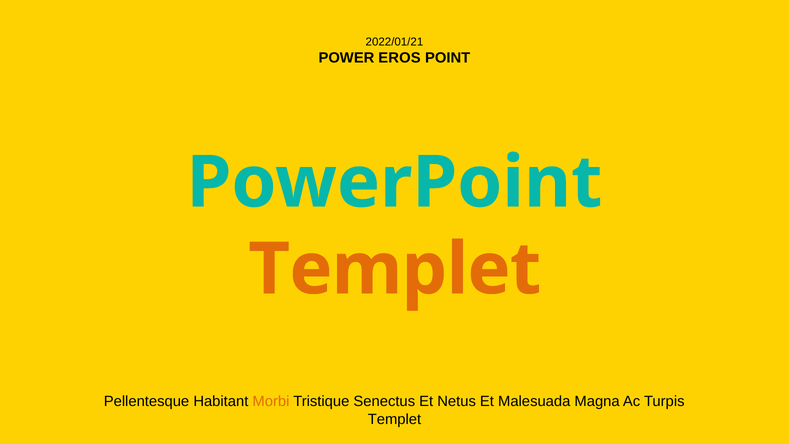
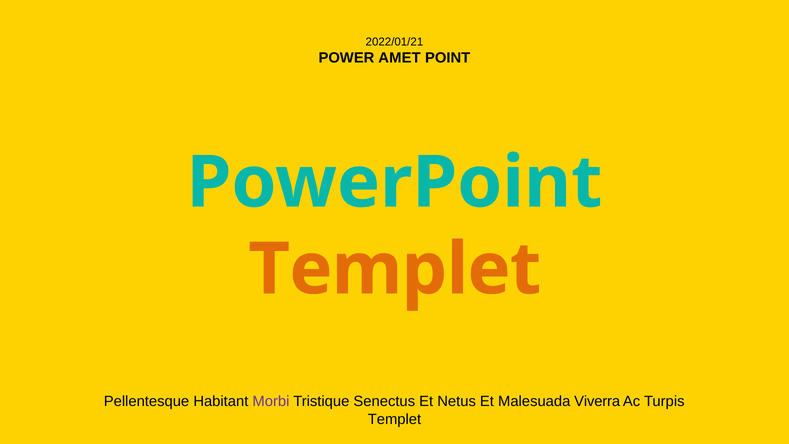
EROS: EROS -> AMET
Morbi colour: orange -> purple
Magna: Magna -> Viverra
